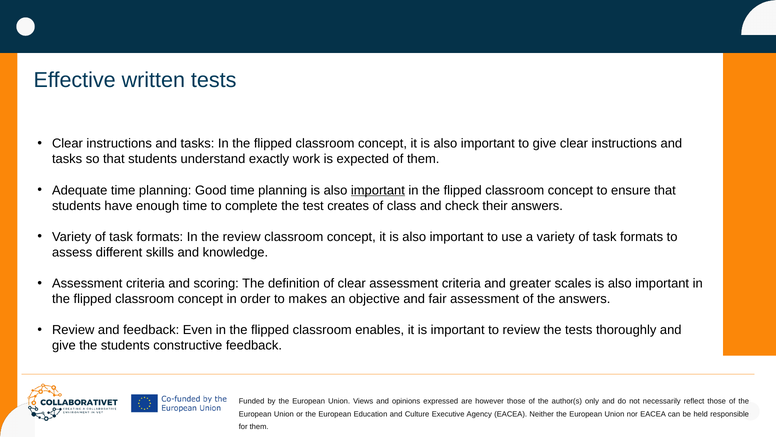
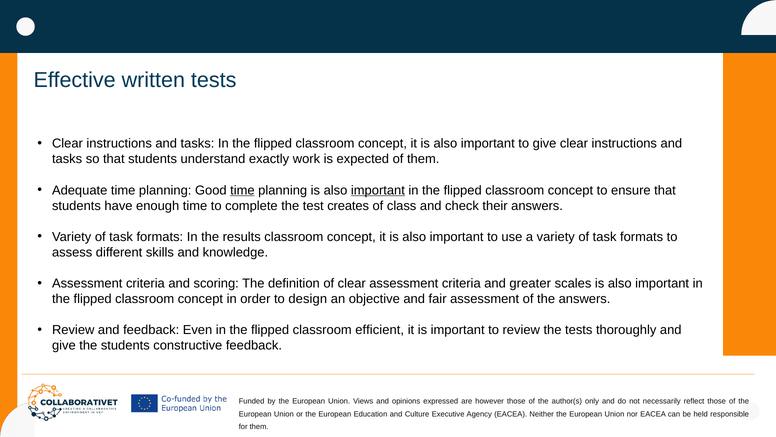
time at (242, 190) underline: none -> present
the review: review -> results
makes: makes -> design
enables: enables -> efficient
